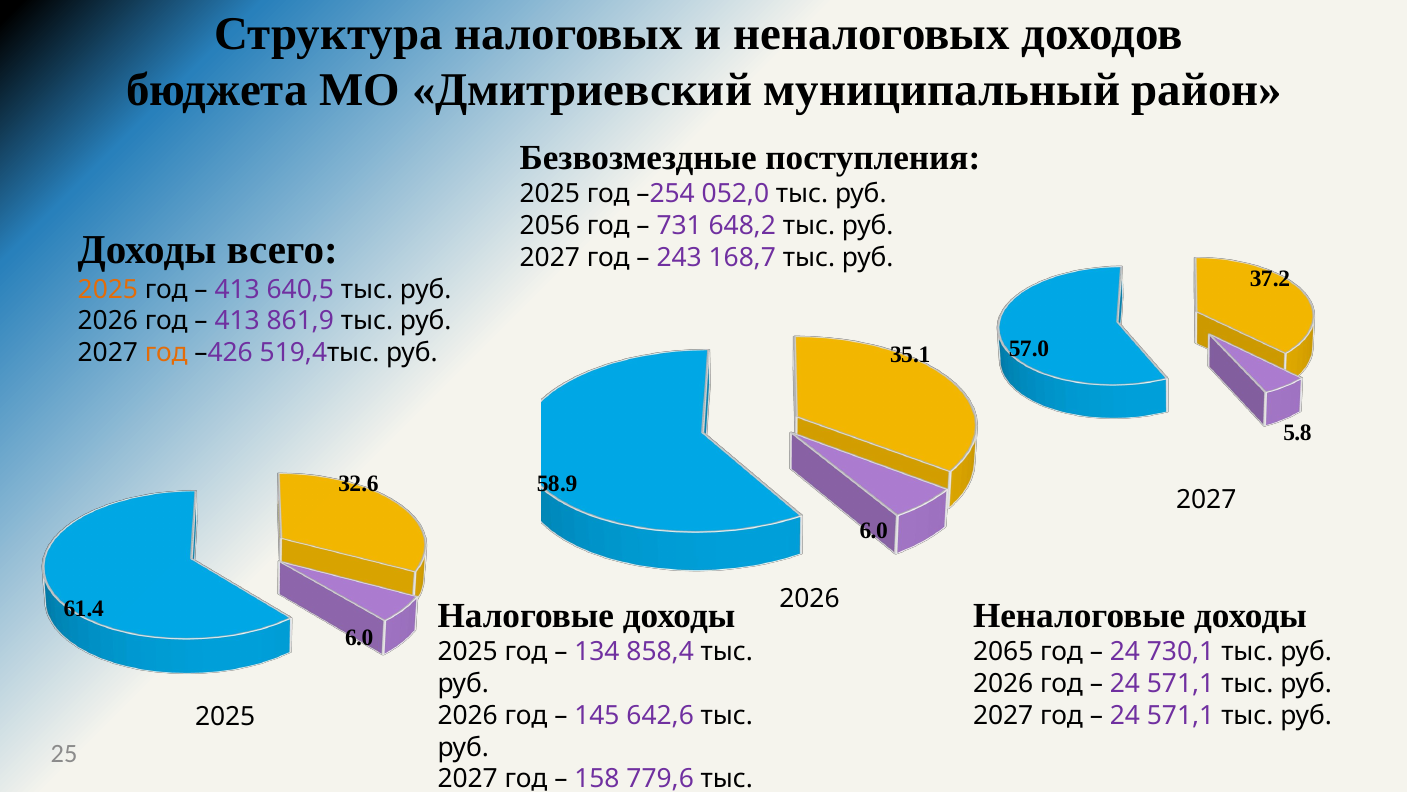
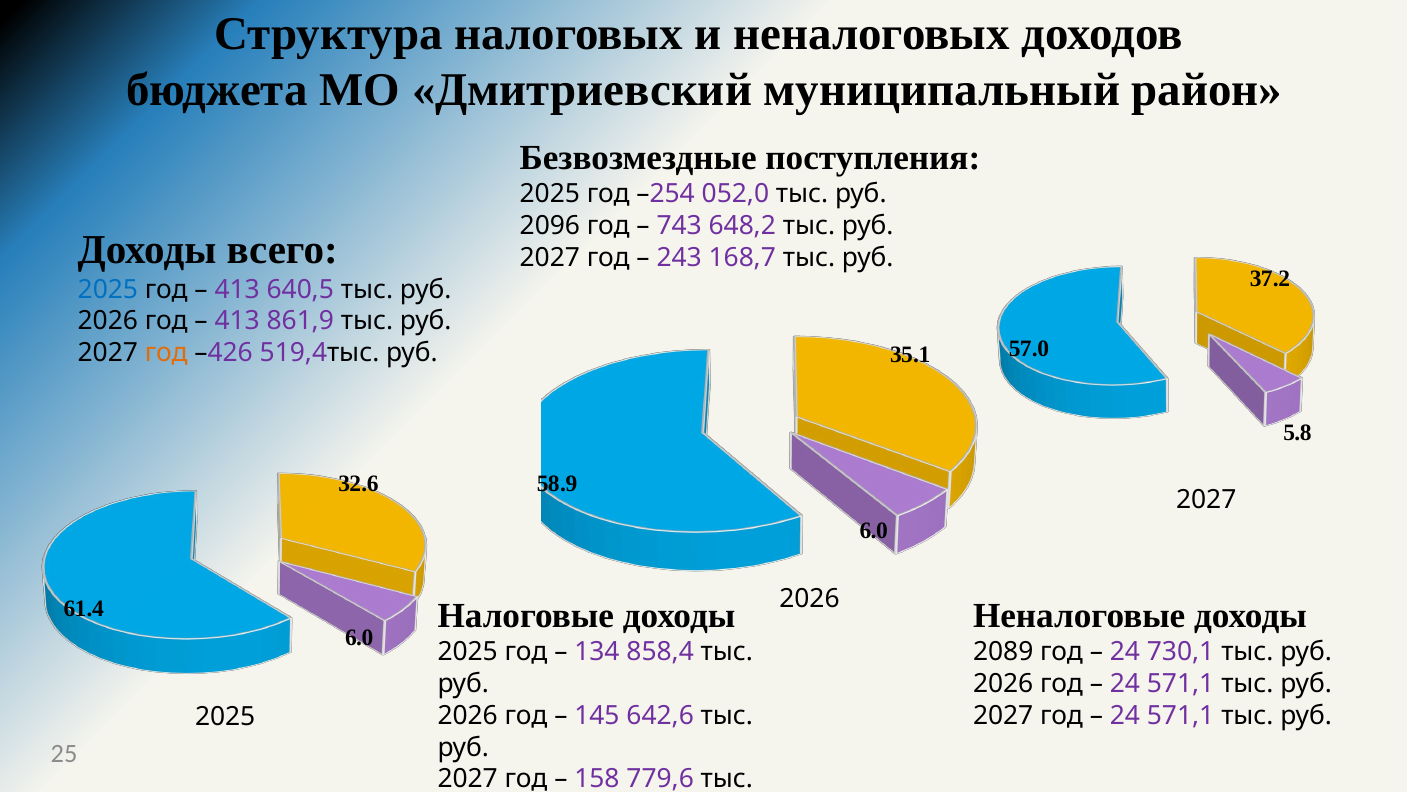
2056: 2056 -> 2096
731: 731 -> 743
2025 at (108, 289) colour: orange -> blue
2065: 2065 -> 2089
